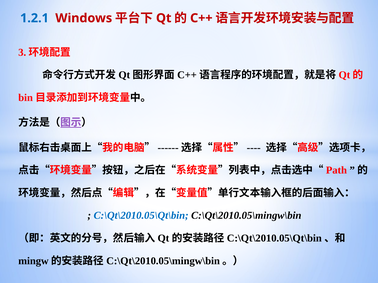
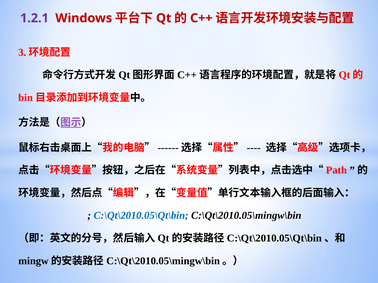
1.2.1 colour: blue -> purple
